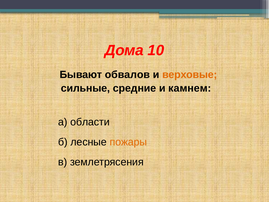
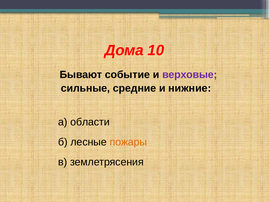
обвалов: обвалов -> событие
верховые colour: orange -> purple
камнем: камнем -> нижние
